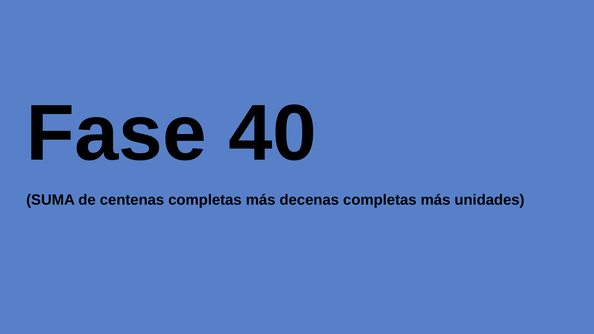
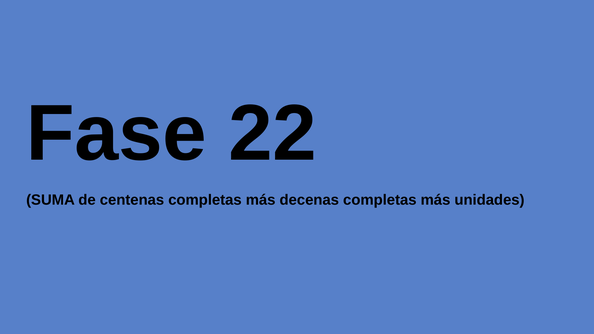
40: 40 -> 22
